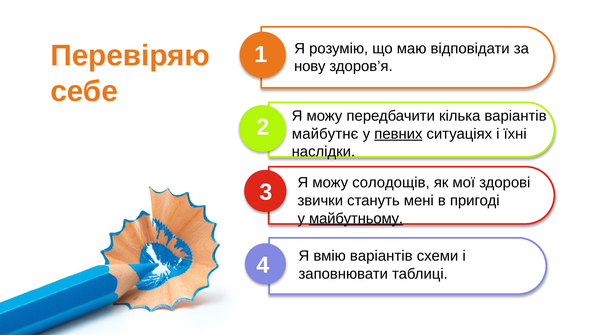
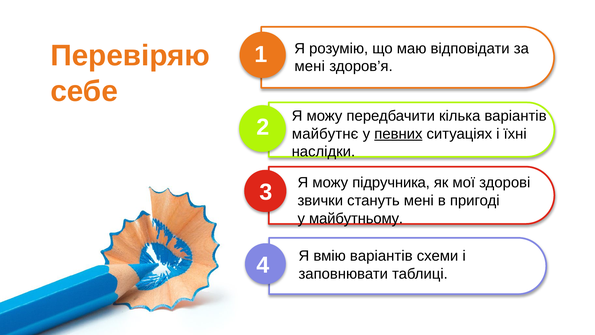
нову at (310, 66): нову -> мені
солодощів: солодощів -> підручника
майбутньому underline: present -> none
